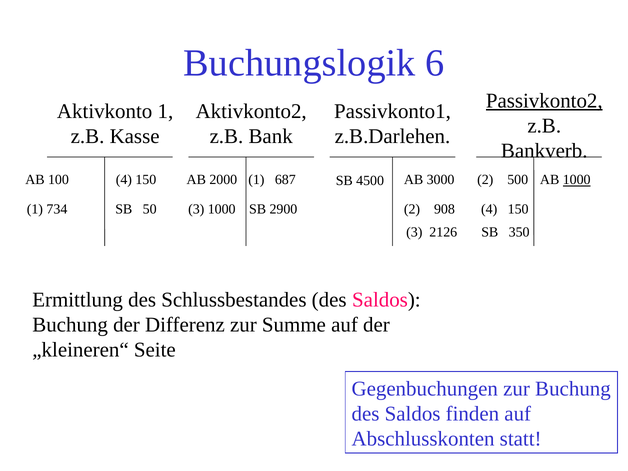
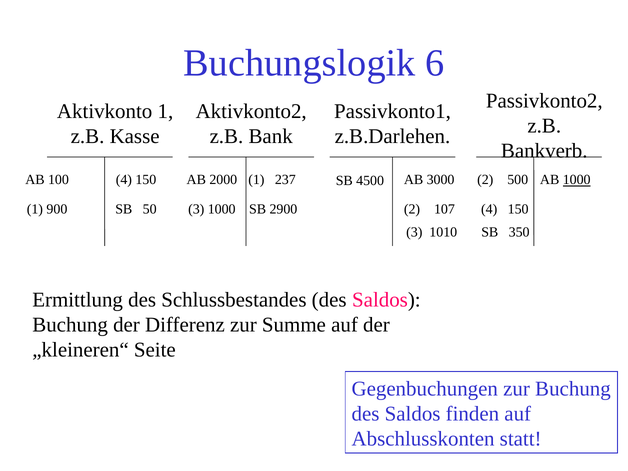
Passivkonto2 underline: present -> none
687: 687 -> 237
734: 734 -> 900
908: 908 -> 107
2126: 2126 -> 1010
